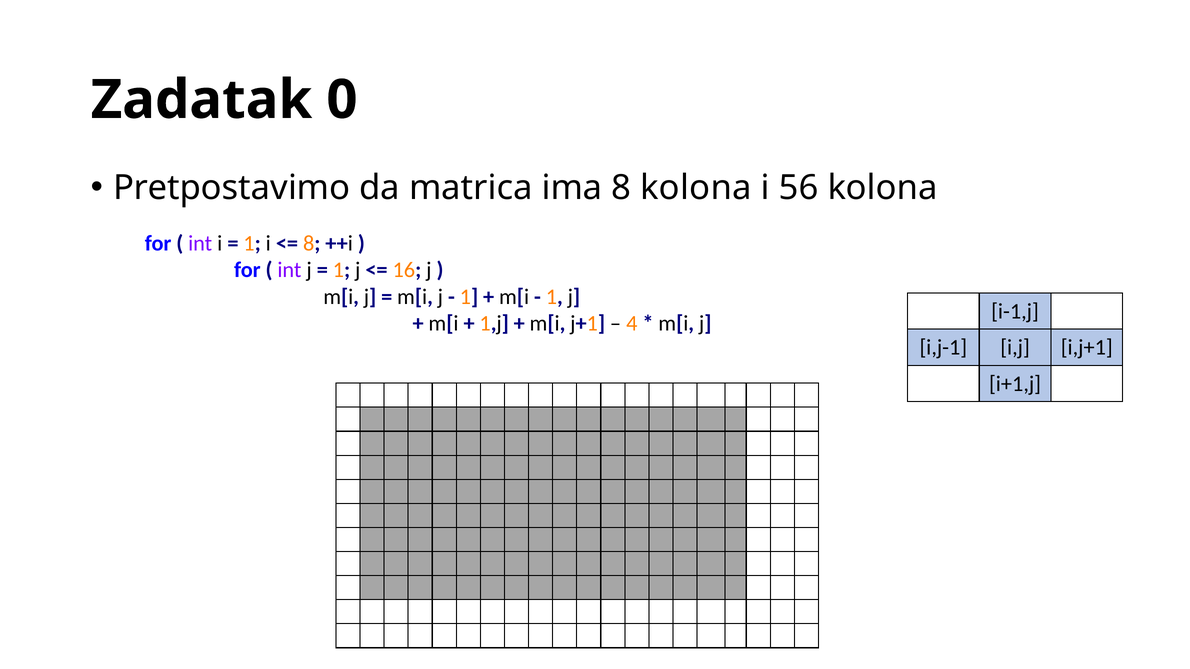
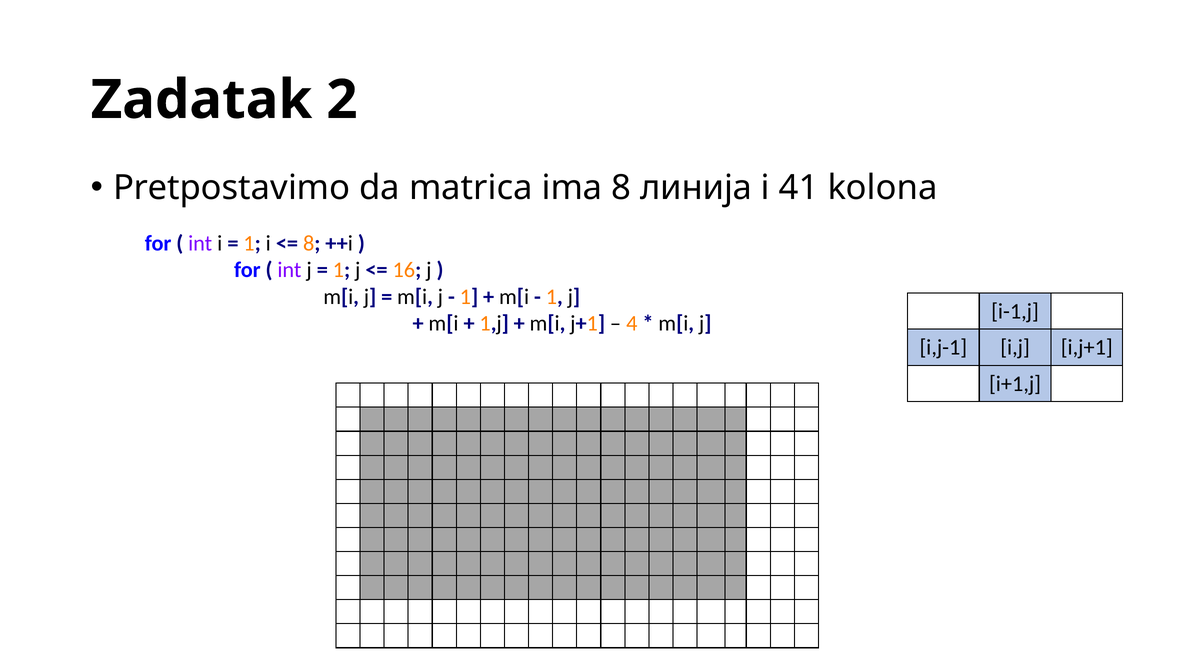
0: 0 -> 2
8 kolona: kolona -> линија
56: 56 -> 41
